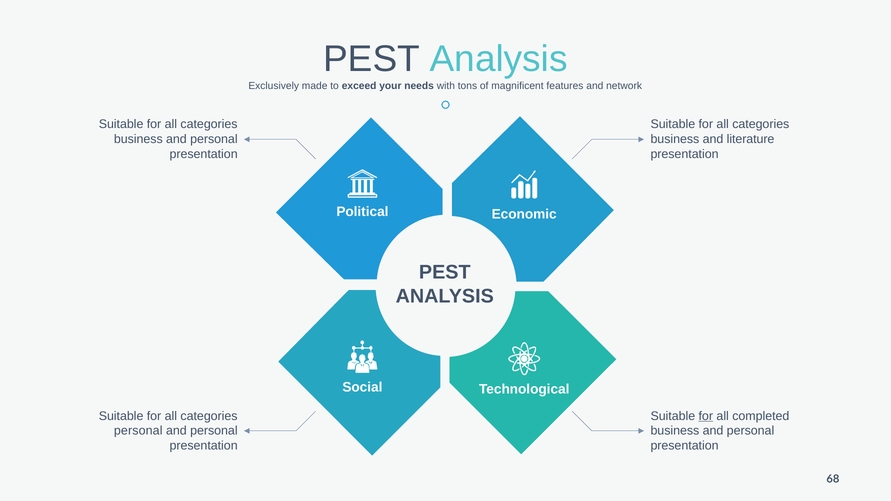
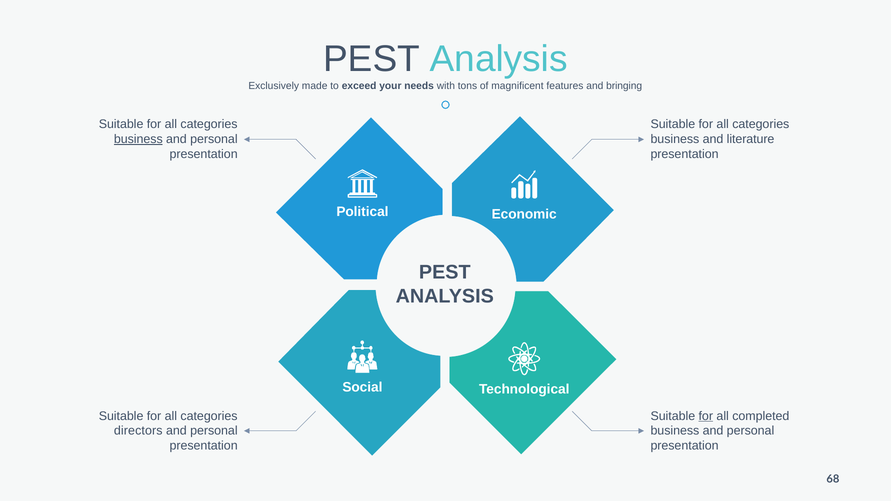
network: network -> bringing
business at (138, 139) underline: none -> present
personal at (138, 431): personal -> directors
